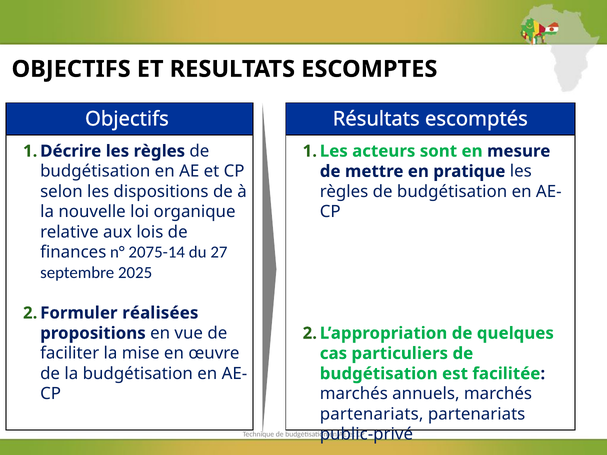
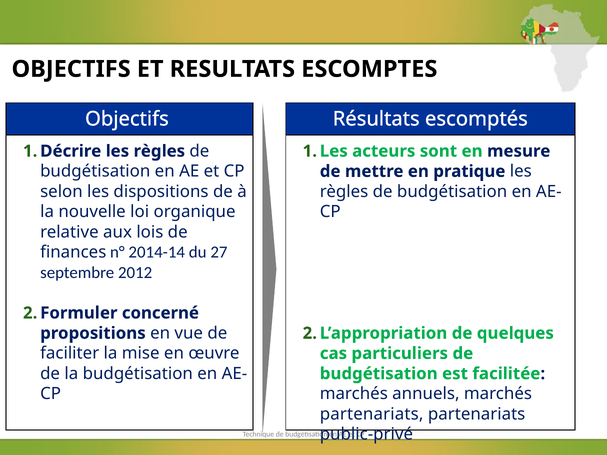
2075-14: 2075-14 -> 2014-14
2025: 2025 -> 2012
réalisées: réalisées -> concerné
